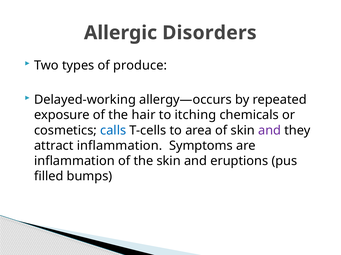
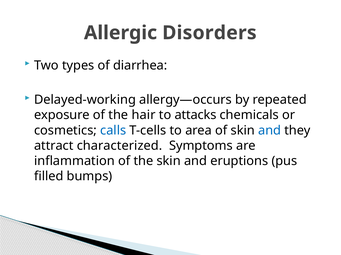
produce: produce -> diarrhea
itching: itching -> attacks
and at (270, 131) colour: purple -> blue
attract inflammation: inflammation -> characterized
